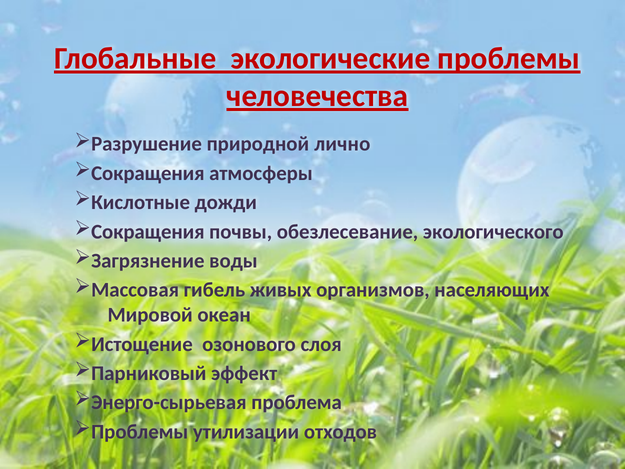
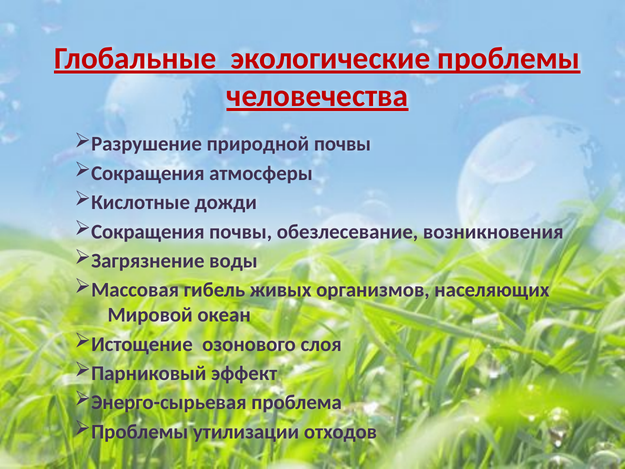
природной лично: лично -> почвы
экологического: экологического -> возникновения
